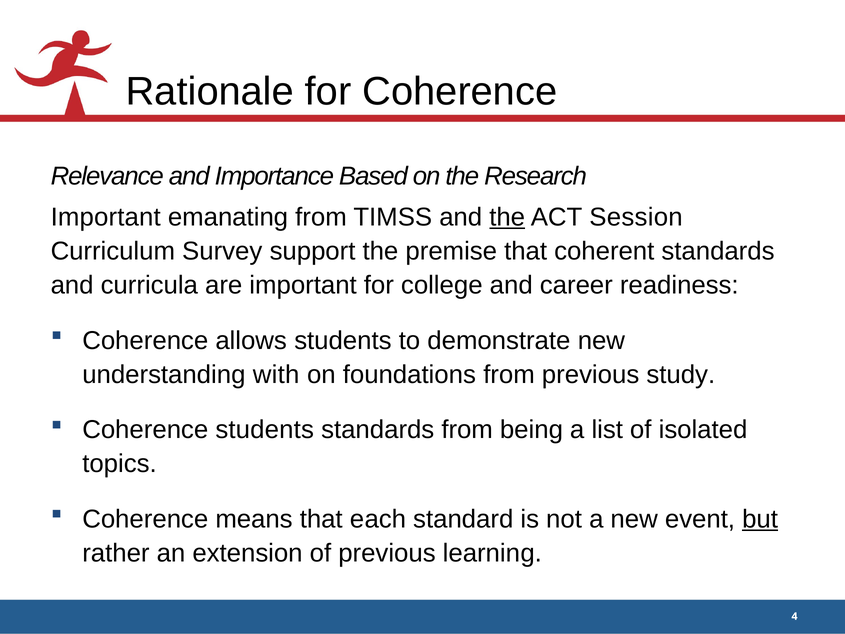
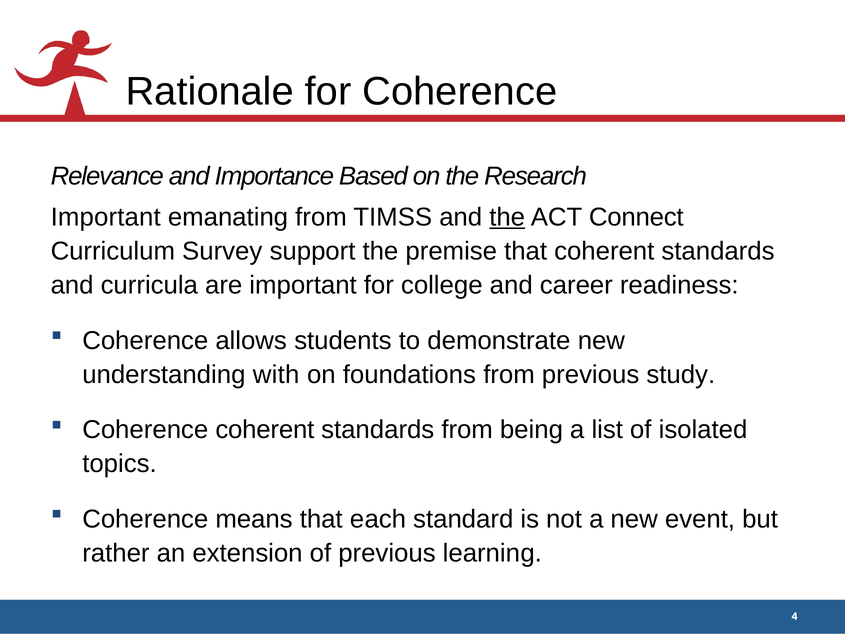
Session: Session -> Connect
Coherence students: students -> coherent
but underline: present -> none
